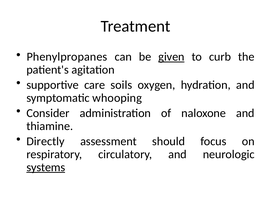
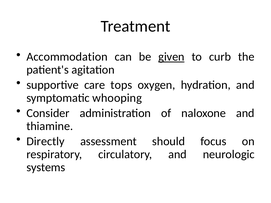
Phenylpropanes: Phenylpropanes -> Accommodation
soils: soils -> tops
systems underline: present -> none
